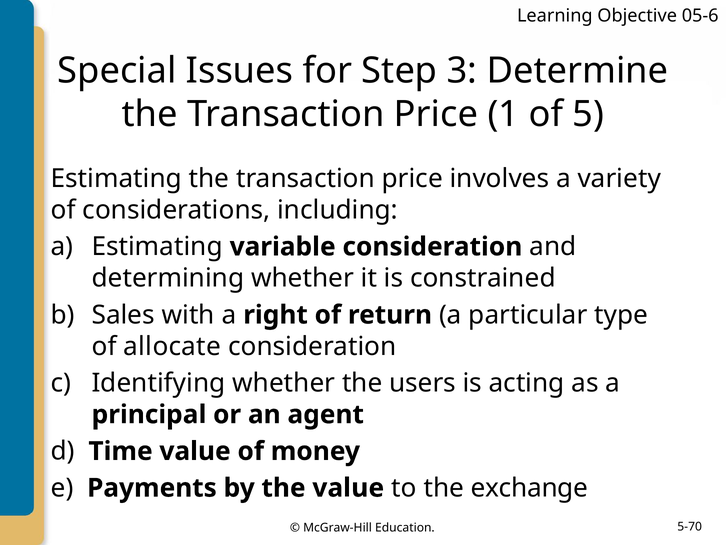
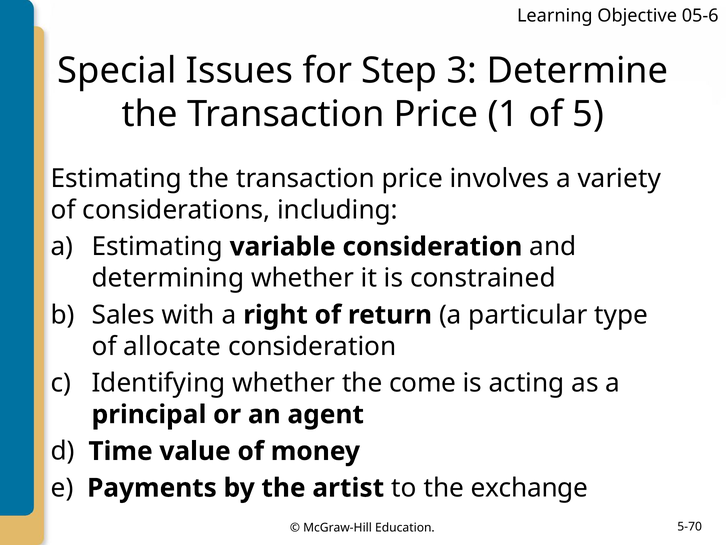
users: users -> come
the value: value -> artist
